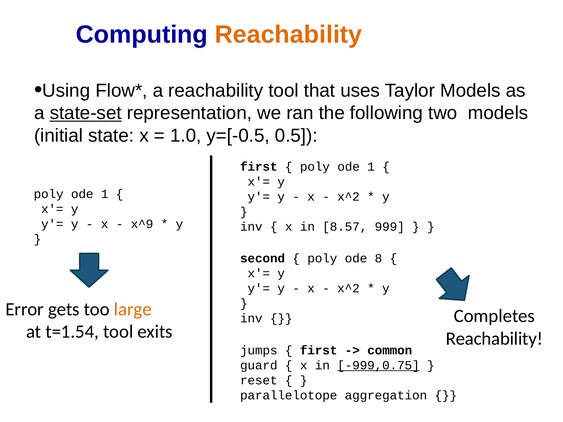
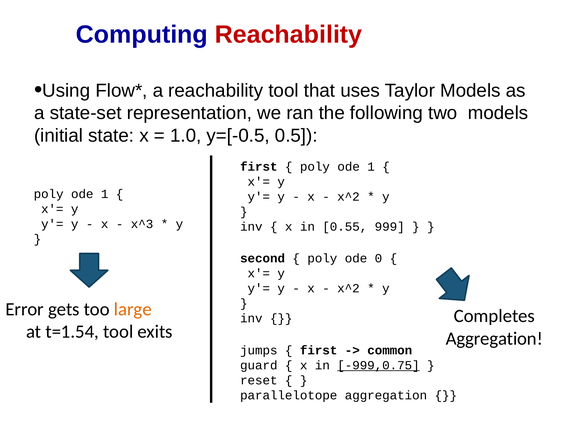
Reachability at (289, 35) colour: orange -> red
state-set underline: present -> none
x^9: x^9 -> x^3
8.57: 8.57 -> 0.55
8: 8 -> 0
Reachability at (494, 339): Reachability -> Aggregation
